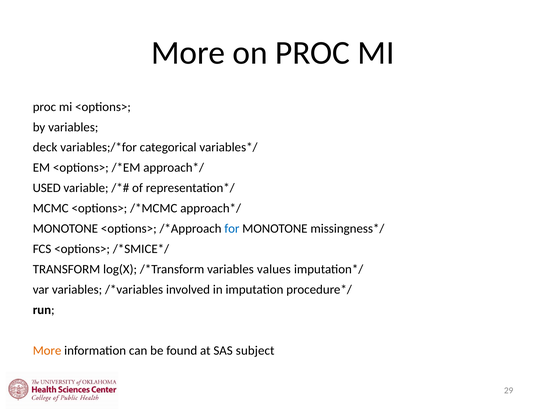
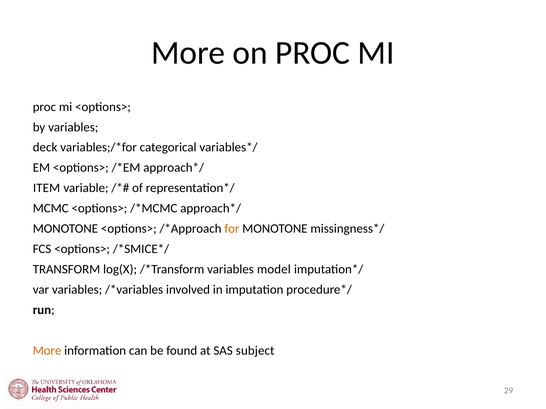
USED: USED -> ITEM
for colour: blue -> orange
values: values -> model
